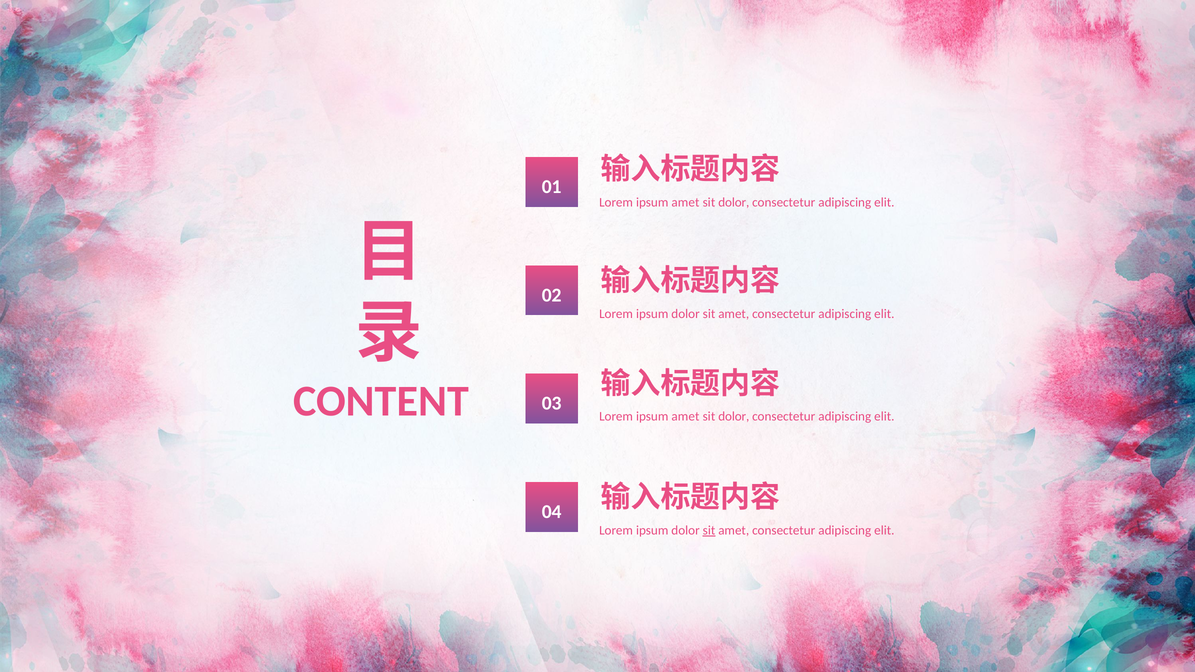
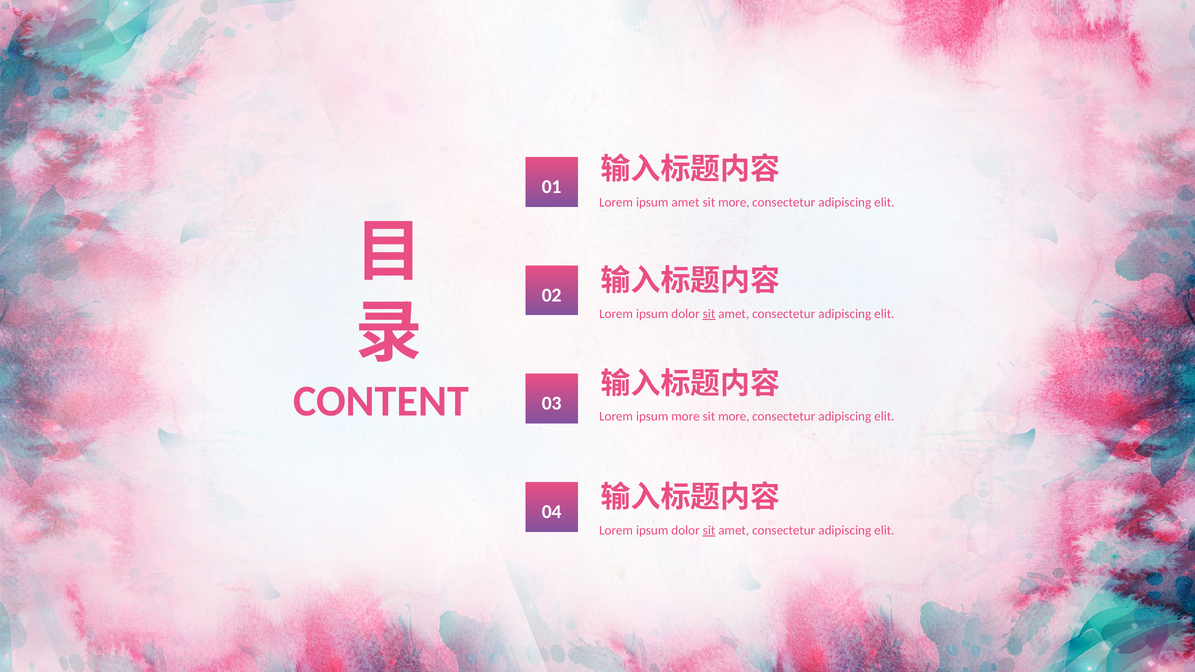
dolor at (734, 202): dolor -> more
sit at (709, 314) underline: none -> present
amet at (685, 417): amet -> more
dolor at (734, 417): dolor -> more
